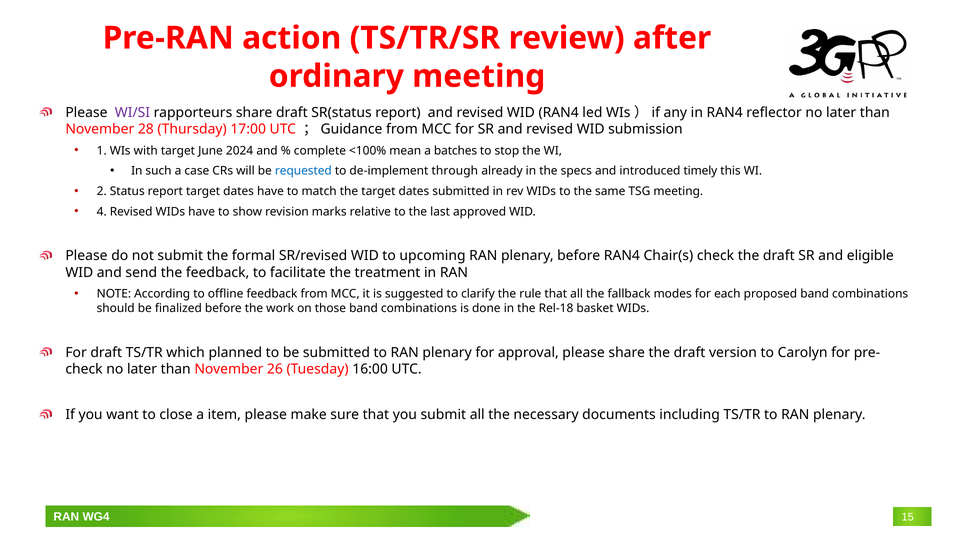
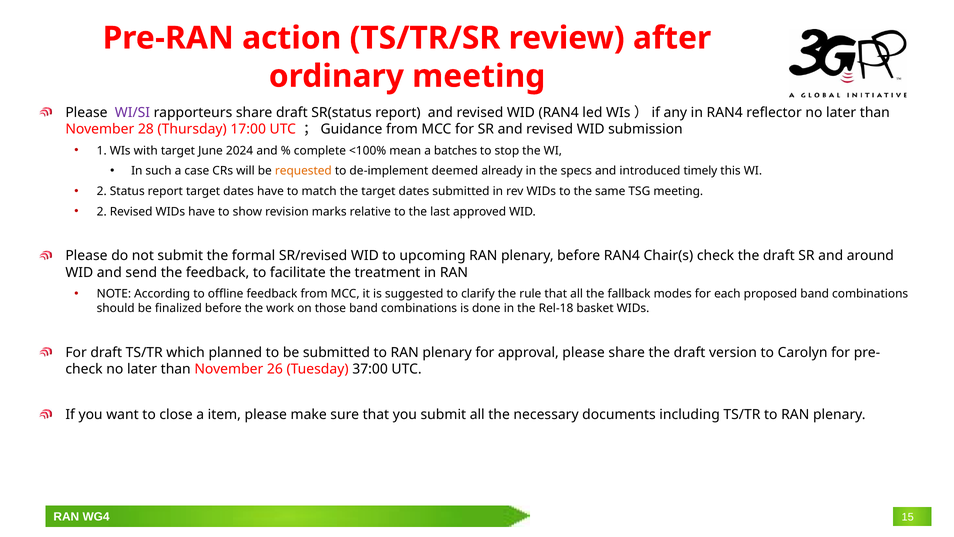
requested colour: blue -> orange
through: through -> deemed
4 at (102, 211): 4 -> 2
eligible: eligible -> around
16:00: 16:00 -> 37:00
